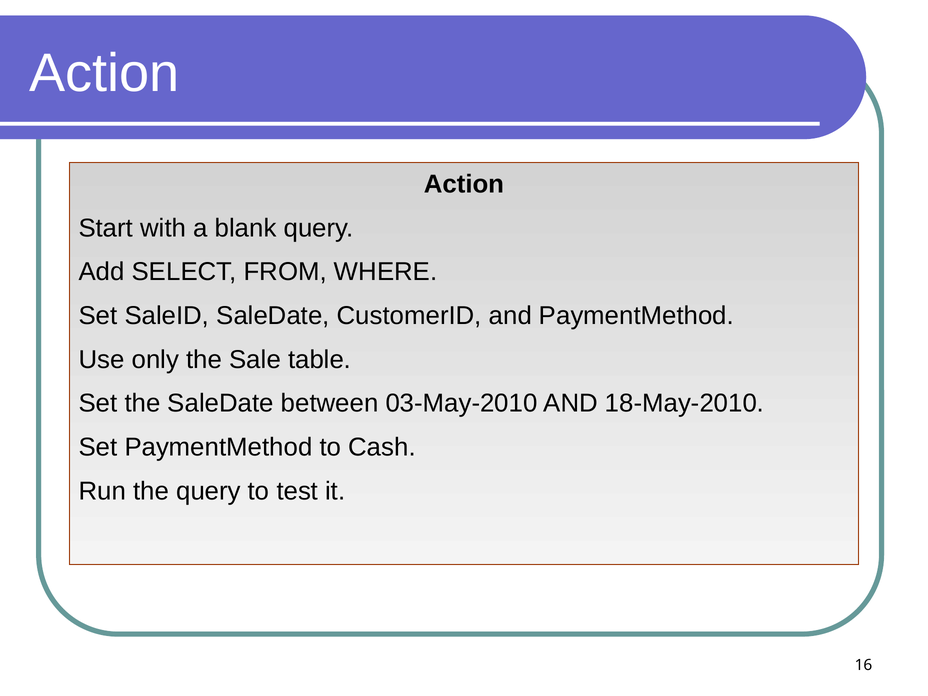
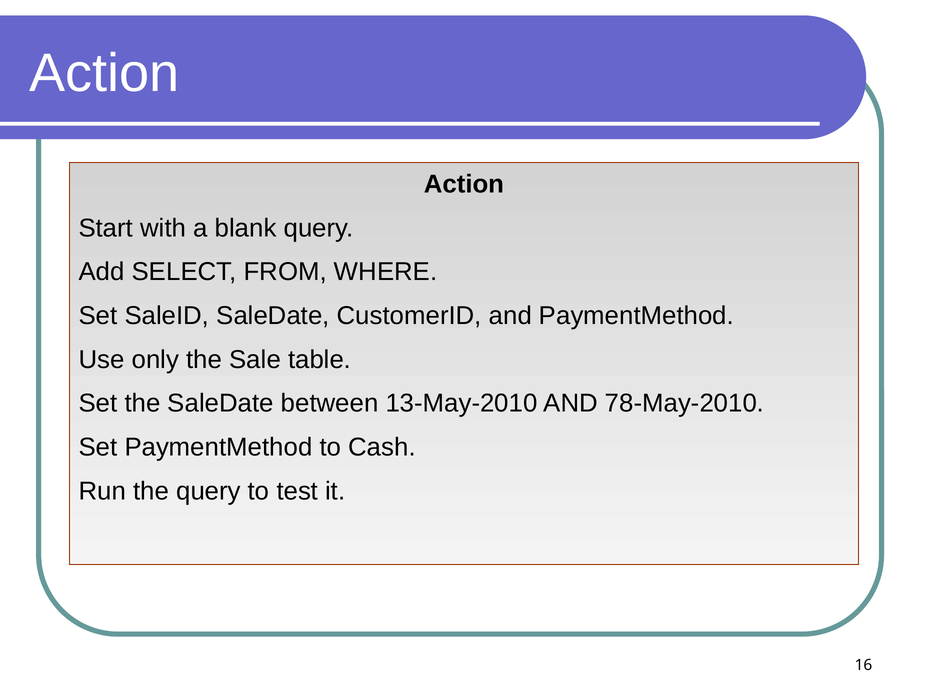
03-May-2010: 03-May-2010 -> 13-May-2010
18-May-2010: 18-May-2010 -> 78-May-2010
